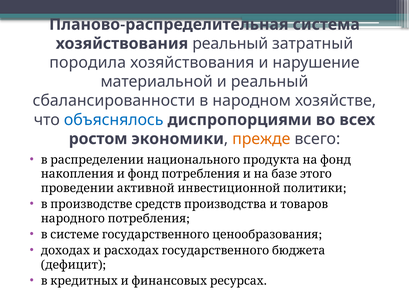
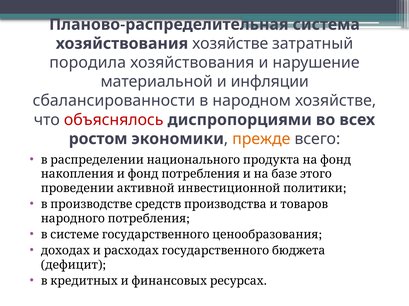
хозяйствования реальный: реальный -> хозяйстве
и реальный: реальный -> инфляции
объяснялось colour: blue -> red
